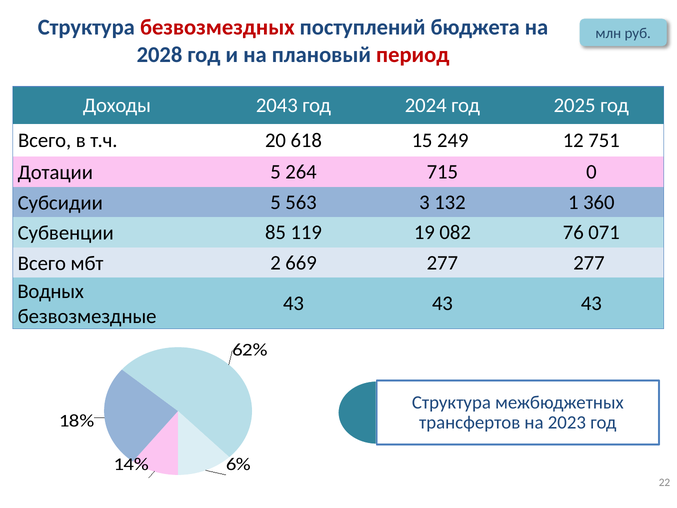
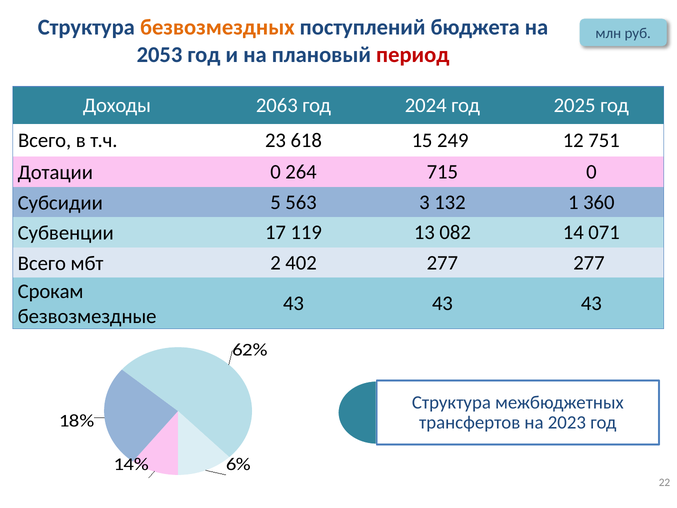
безвозмездных colour: red -> orange
2028: 2028 -> 2053
2043: 2043 -> 2063
20: 20 -> 23
Дотации 5: 5 -> 0
85: 85 -> 17
19: 19 -> 13
76: 76 -> 14
669: 669 -> 402
Водных: Водных -> Срокам
